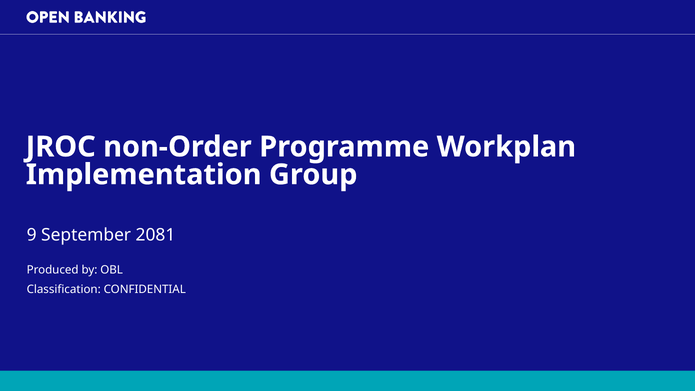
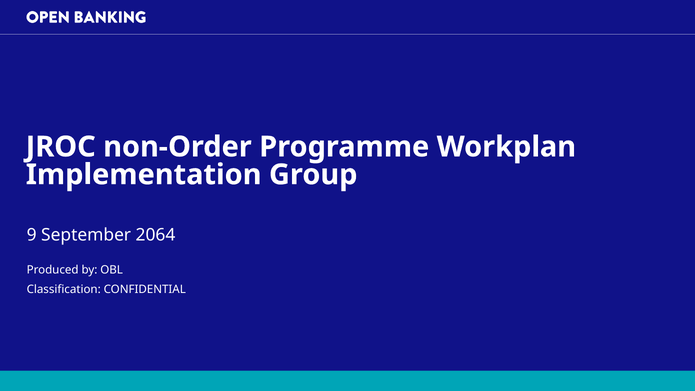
2081: 2081 -> 2064
